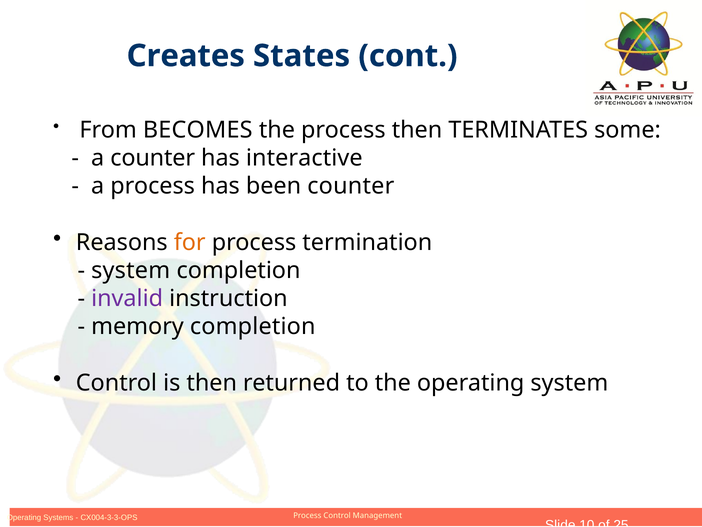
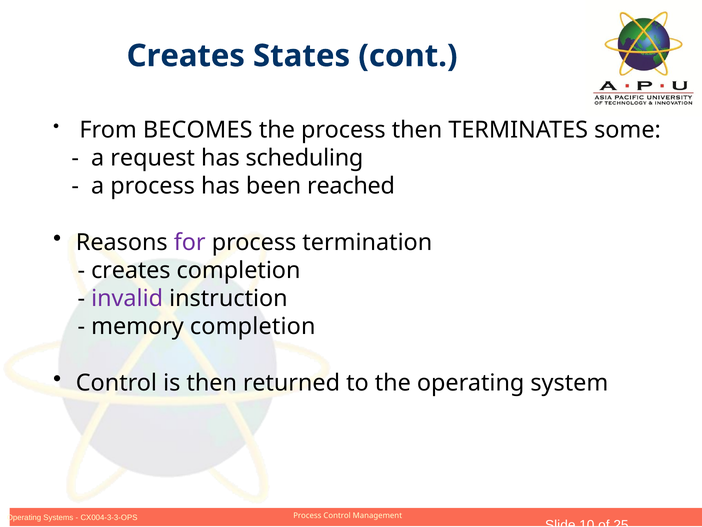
a counter: counter -> request
interactive: interactive -> scheduling
been counter: counter -> reached
for colour: orange -> purple
system at (131, 270): system -> creates
